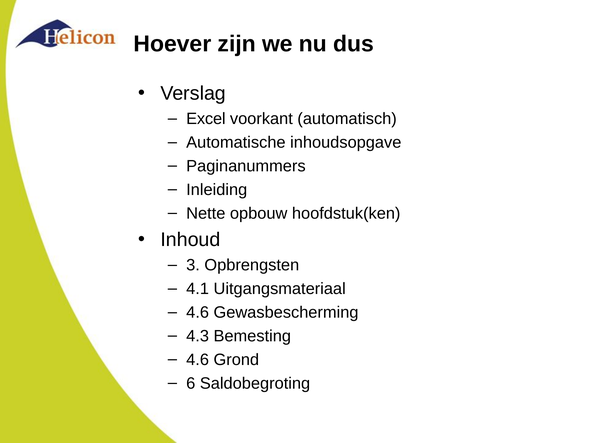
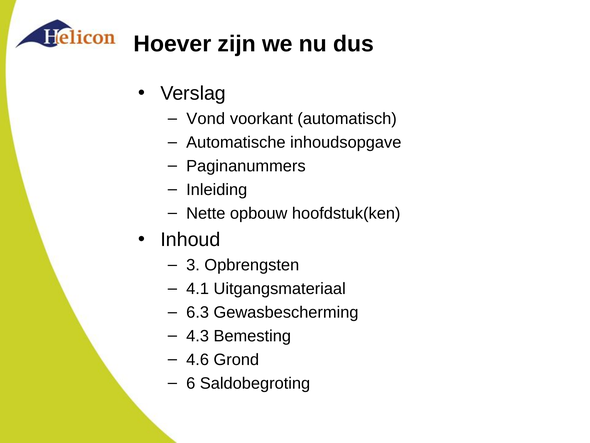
Excel: Excel -> Vond
4.6 at (198, 312): 4.6 -> 6.3
